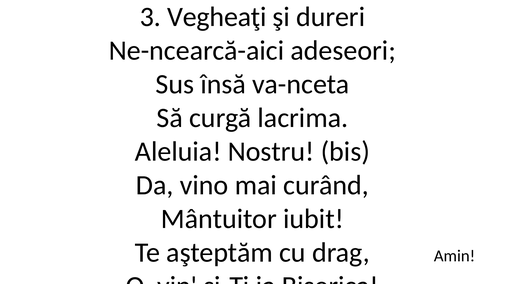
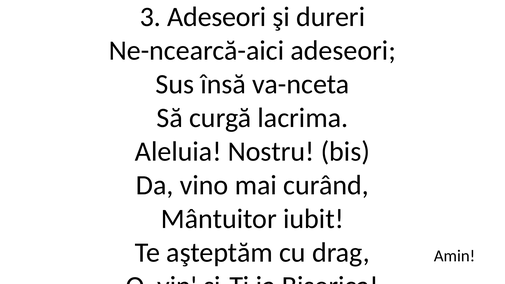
3 Vegheaţi: Vegheaţi -> Adeseori
